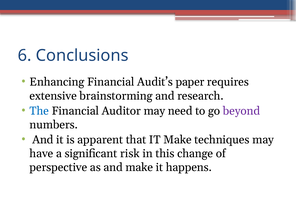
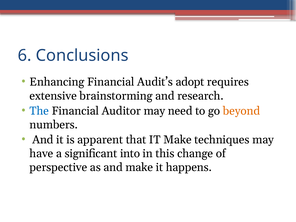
paper: paper -> adopt
beyond colour: purple -> orange
risk: risk -> into
